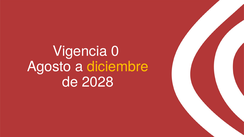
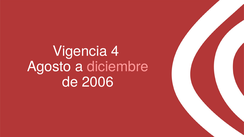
0: 0 -> 4
diciembre colour: yellow -> pink
2028: 2028 -> 2006
